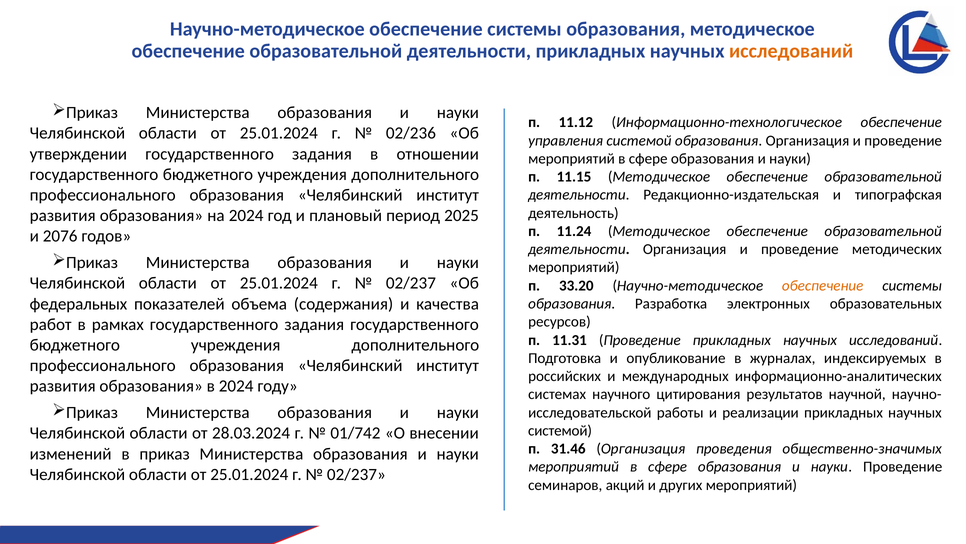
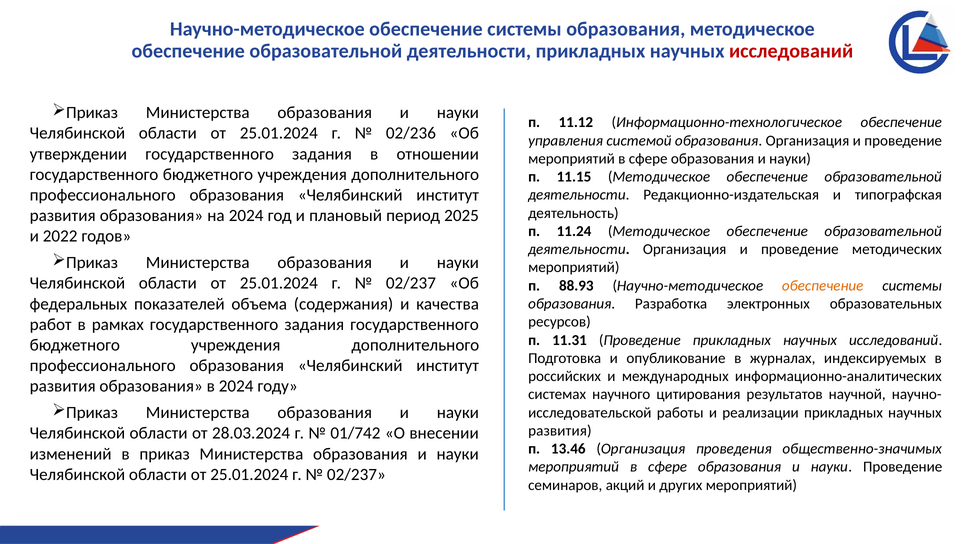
исследований at (791, 51) colour: orange -> red
2076: 2076 -> 2022
33.20: 33.20 -> 88.93
системой at (560, 430): системой -> развития
31.46: 31.46 -> 13.46
